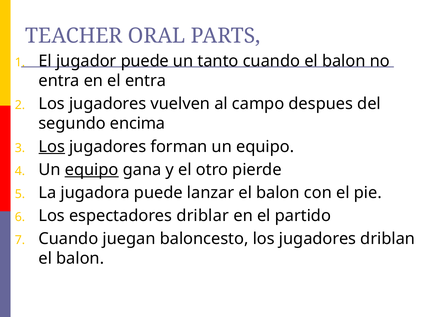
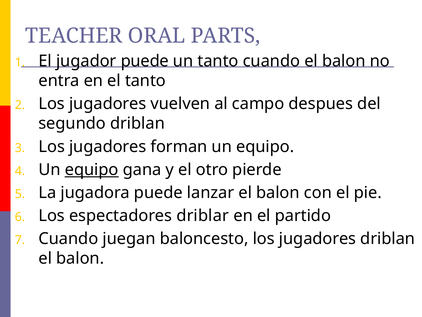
el entra: entra -> tanto
segundo encima: encima -> driblan
Los at (52, 146) underline: present -> none
